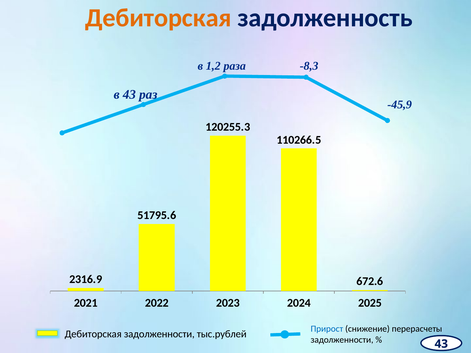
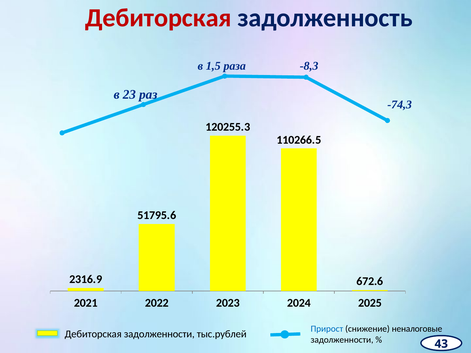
Дебиторская at (158, 18) colour: orange -> red
1,2: 1,2 -> 1,5
в 43: 43 -> 23
-45,9: -45,9 -> -74,3
перерасчеты: перерасчеты -> неналоговые
